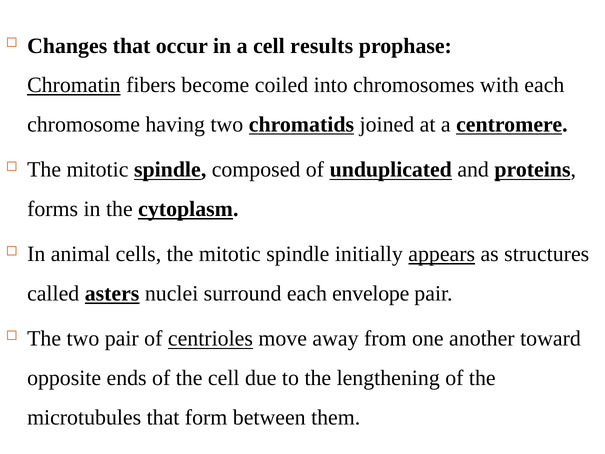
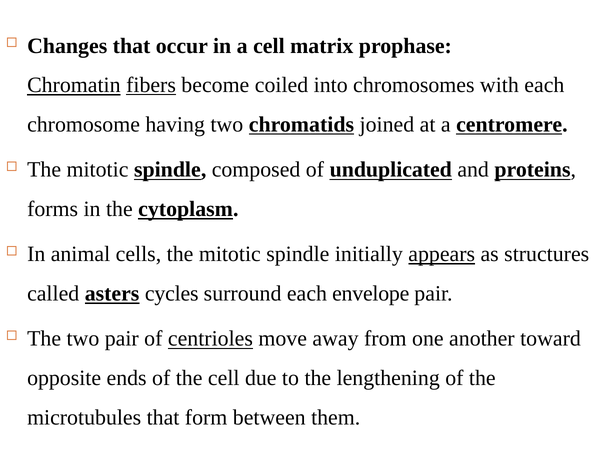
results: results -> matrix
fibers underline: none -> present
nuclei: nuclei -> cycles
